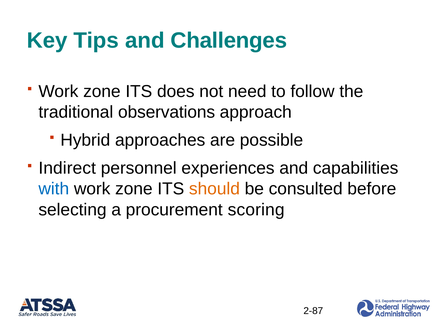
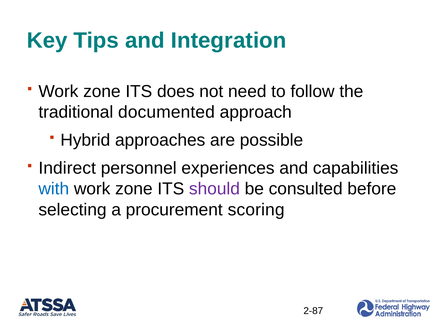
Challenges: Challenges -> Integration
observations: observations -> documented
should colour: orange -> purple
